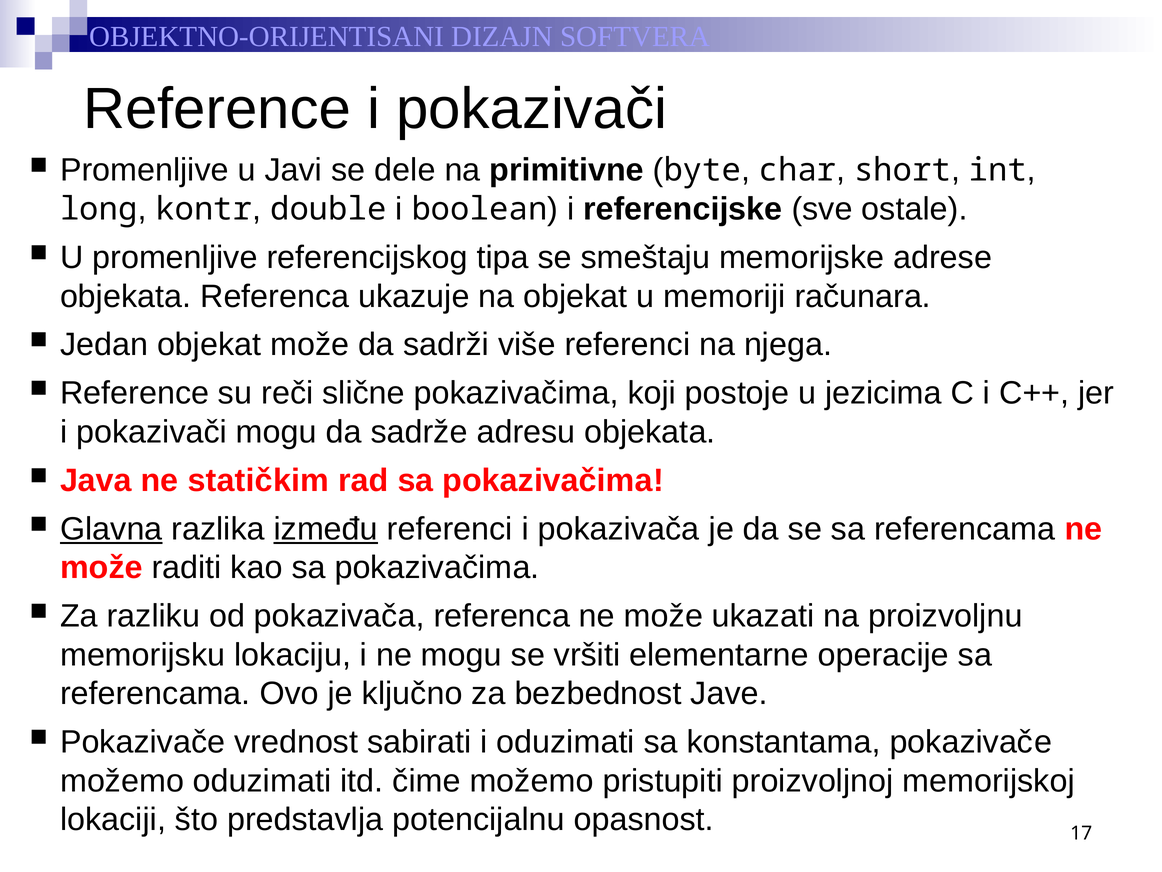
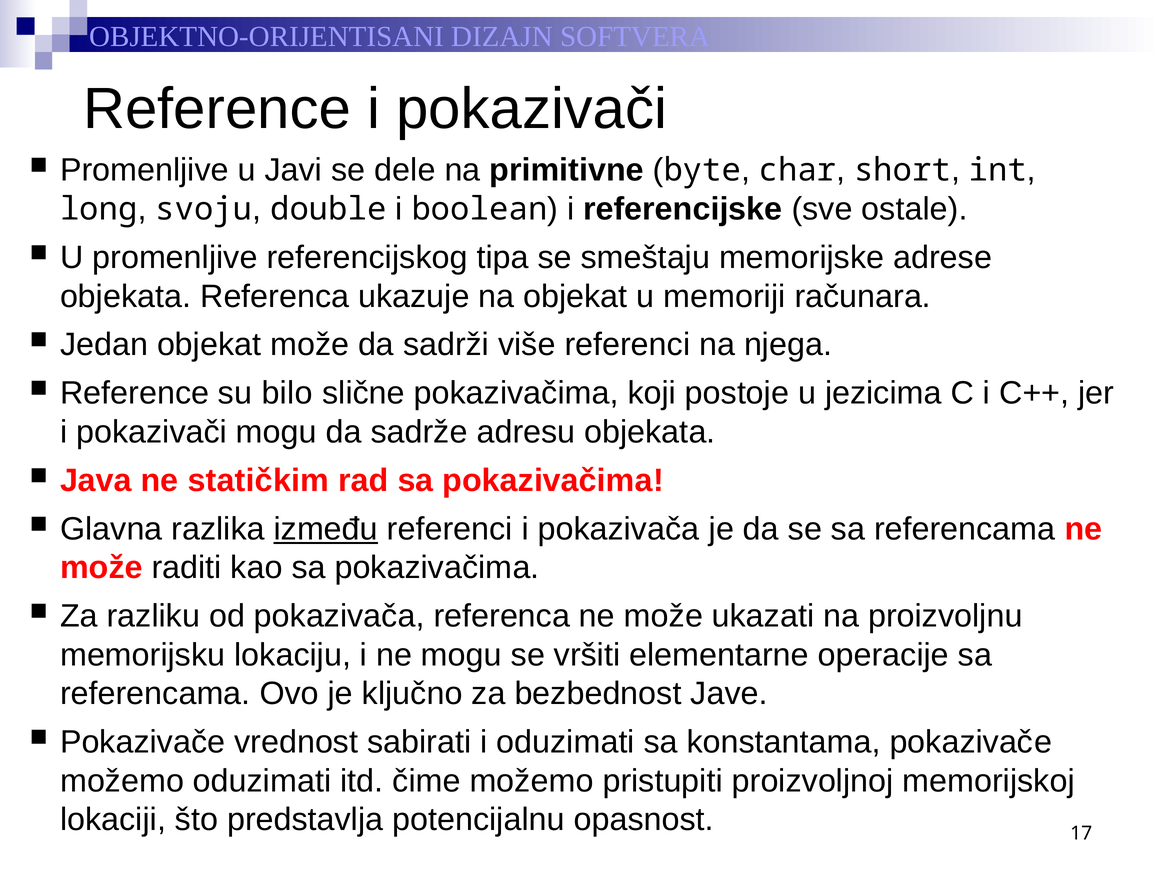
kontr: kontr -> svoju
reči: reči -> bilo
Glavna underline: present -> none
